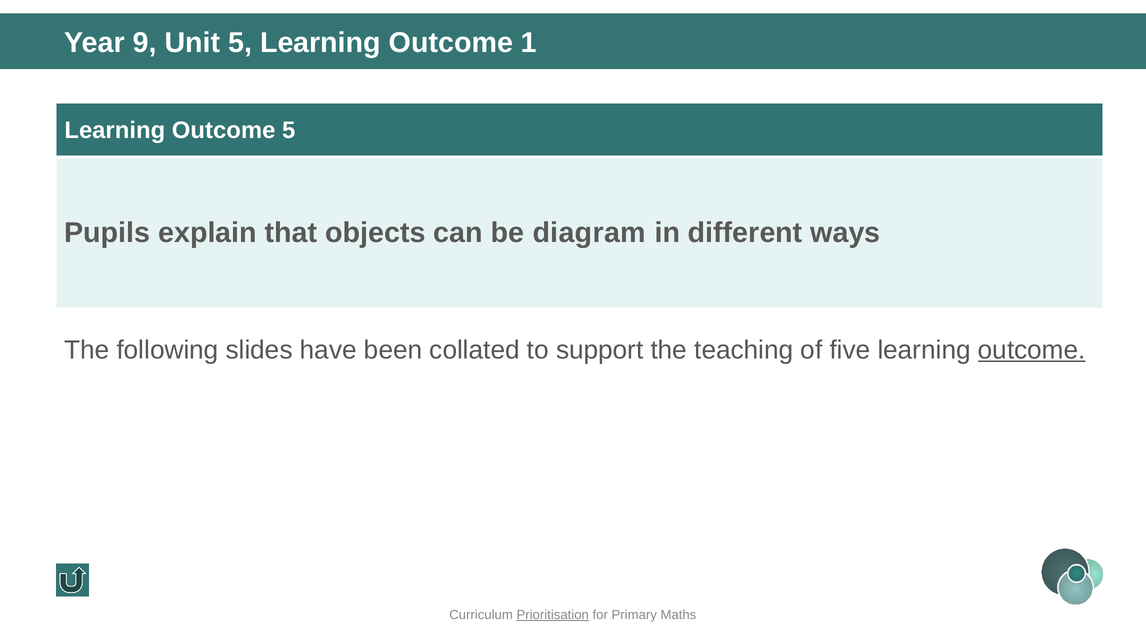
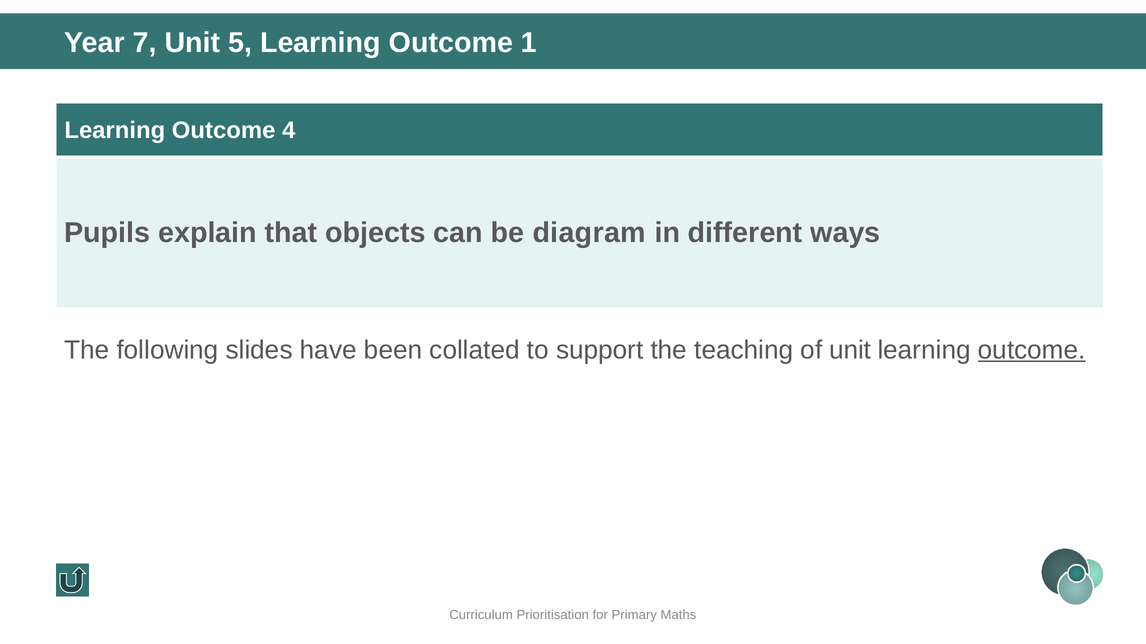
9: 9 -> 7
Outcome 5: 5 -> 4
of five: five -> unit
Prioritisation underline: present -> none
